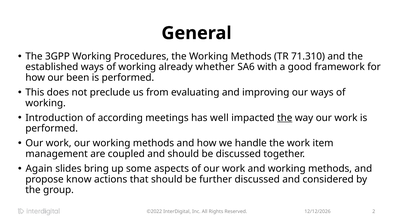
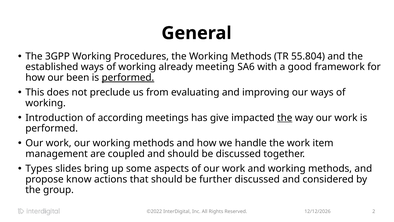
71.310: 71.310 -> 55.804
whether: whether -> meeting
performed at (128, 77) underline: none -> present
well: well -> give
Again: Again -> Types
